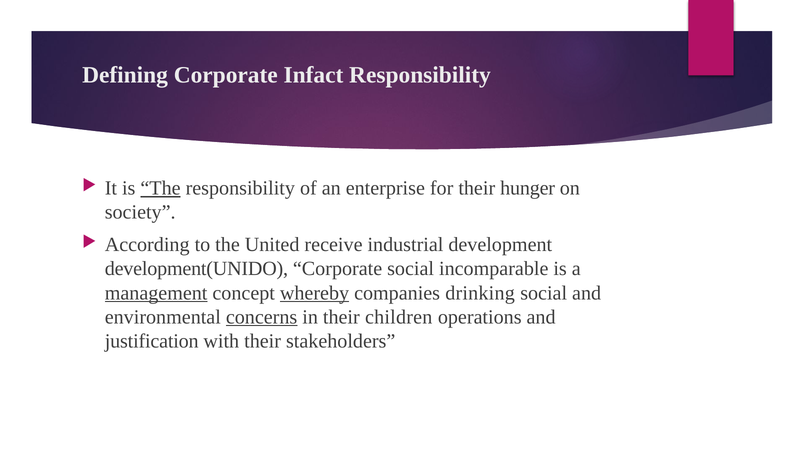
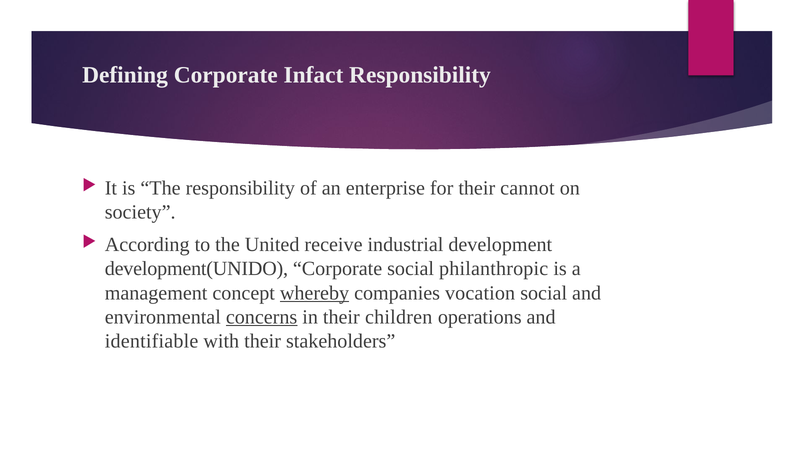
The at (161, 188) underline: present -> none
hunger: hunger -> cannot
incomparable: incomparable -> philanthropic
management underline: present -> none
drinking: drinking -> vocation
justification: justification -> identifiable
